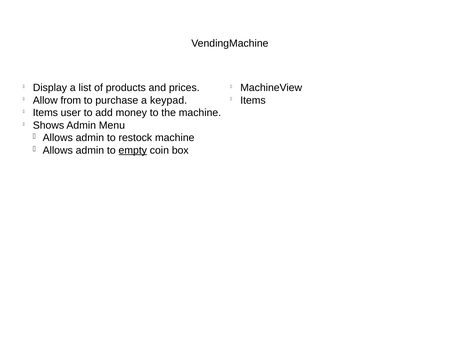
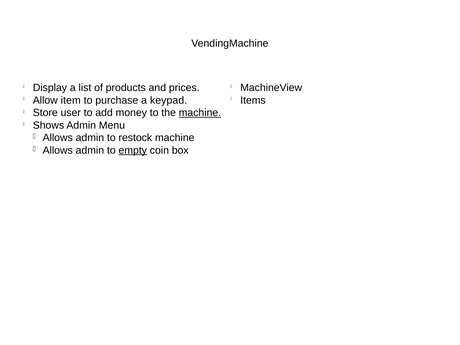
from: from -> item
Items at (45, 113): Items -> Store
machine at (200, 113) underline: none -> present
